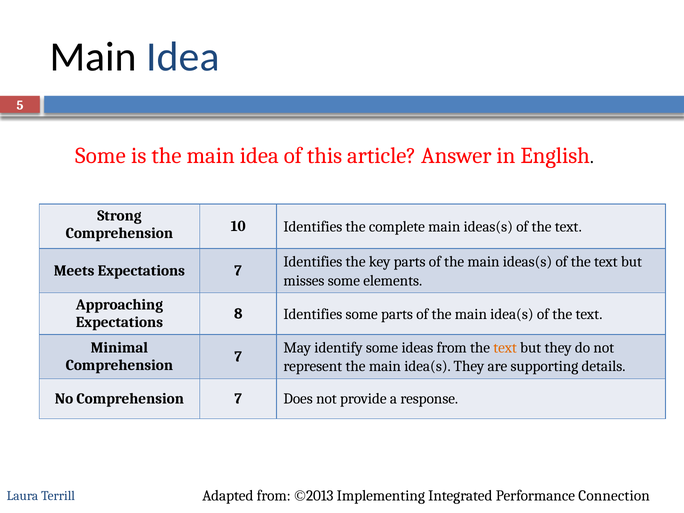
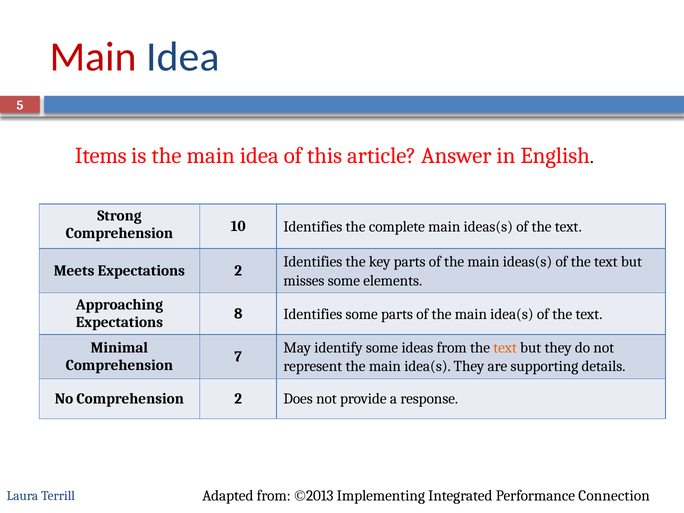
Main at (93, 57) colour: black -> red
Some at (100, 156): Some -> Items
Expectations 7: 7 -> 2
No Comprehension 7: 7 -> 2
